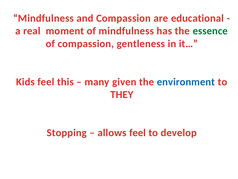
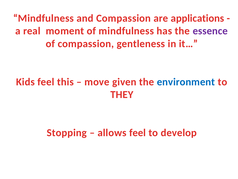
educational: educational -> applications
essence colour: green -> purple
many: many -> move
